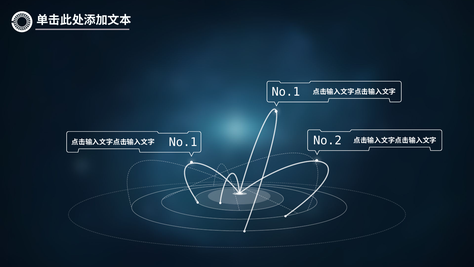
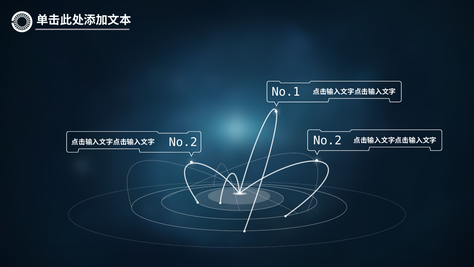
No.1 at (183, 142): No.1 -> No.2
